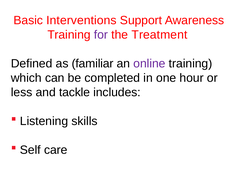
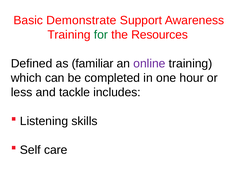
Interventions: Interventions -> Demonstrate
for colour: purple -> green
Treatment: Treatment -> Resources
